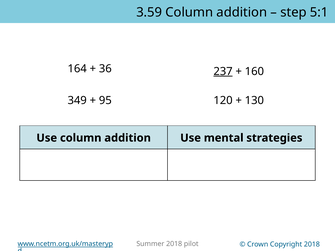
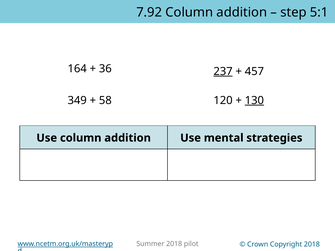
3.59: 3.59 -> 7.92
160: 160 -> 457
95: 95 -> 58
130 underline: none -> present
